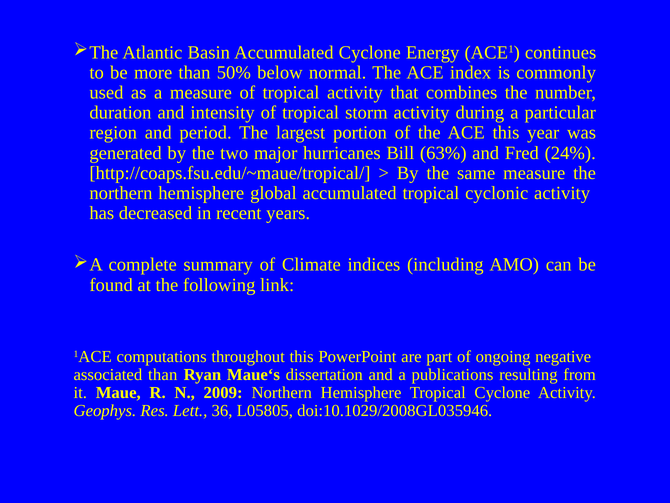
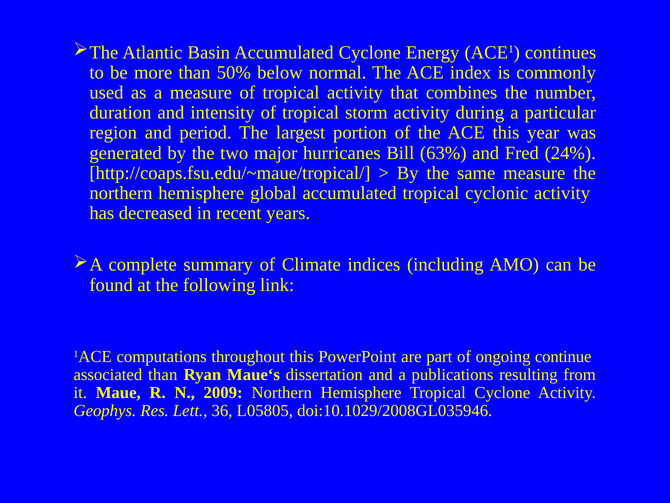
negative: negative -> continue
